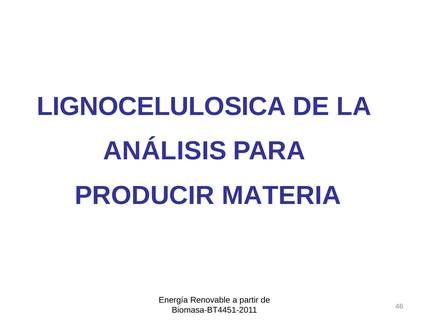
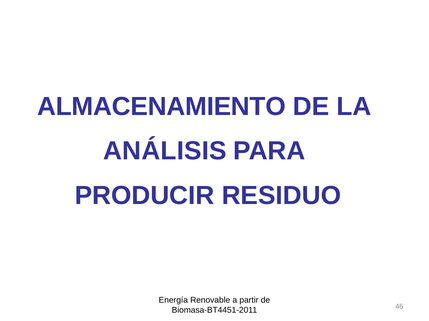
LIGNOCELULOSICA: LIGNOCELULOSICA -> ALMACENAMIENTO
MATERIA: MATERIA -> RESIDUO
